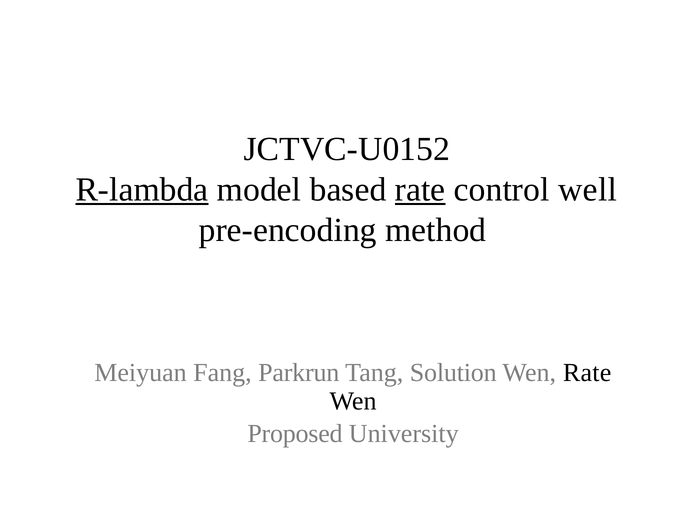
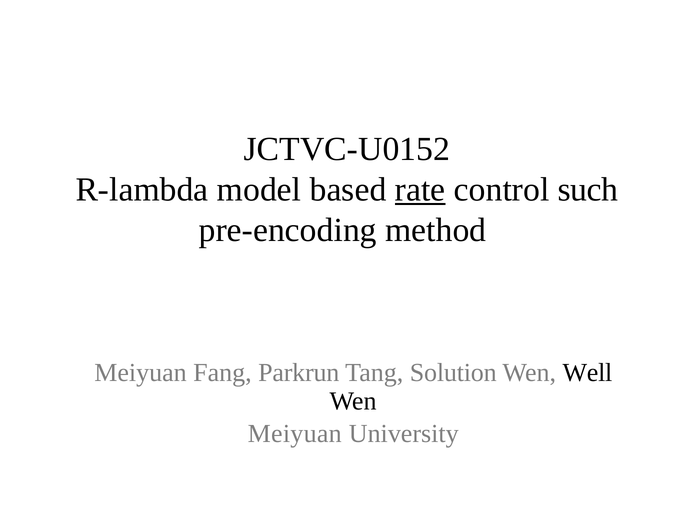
R-lambda underline: present -> none
well: well -> such
Wen Rate: Rate -> Well
Proposed at (295, 434): Proposed -> Meiyuan
